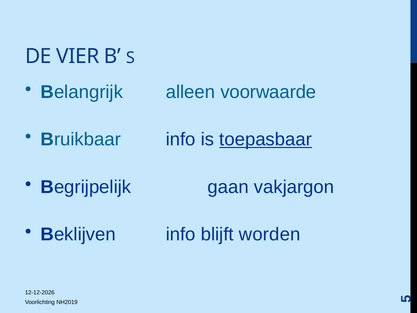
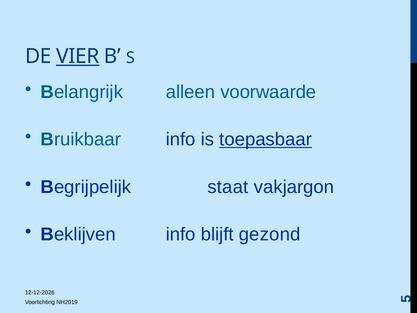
VIER underline: none -> present
gaan: gaan -> staat
worden: worden -> gezond
